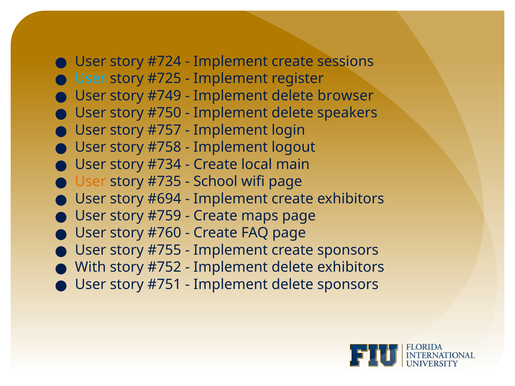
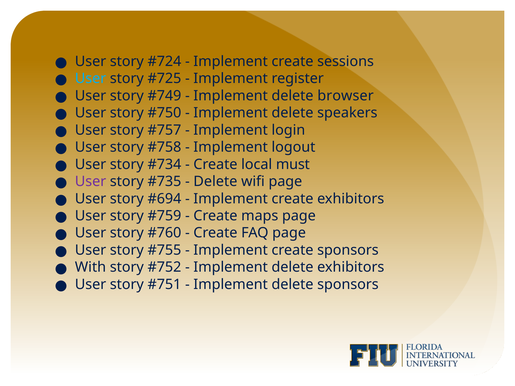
main: main -> must
User at (91, 182) colour: orange -> purple
School at (215, 182): School -> Delete
